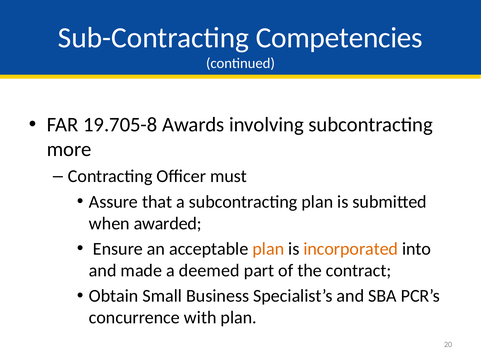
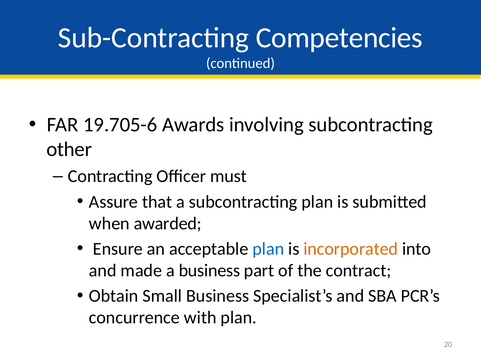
19.705-8: 19.705-8 -> 19.705-6
more: more -> other
plan at (268, 249) colour: orange -> blue
a deemed: deemed -> business
